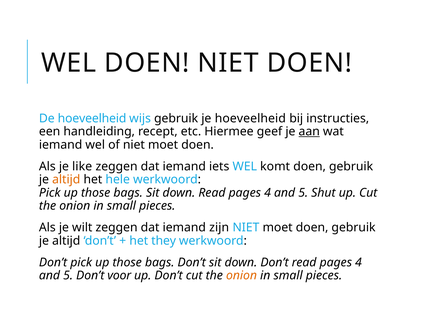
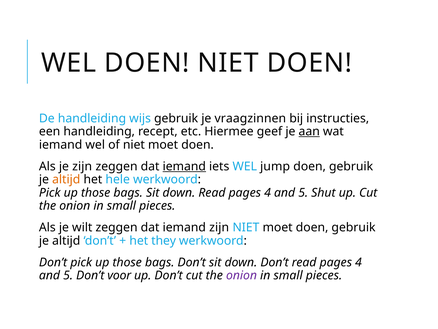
De hoeveelheid: hoeveelheid -> handleiding
je hoeveelheid: hoeveelheid -> vraagzinnen
je like: like -> zijn
iemand at (184, 166) underline: none -> present
komt: komt -> jump
onion at (241, 275) colour: orange -> purple
